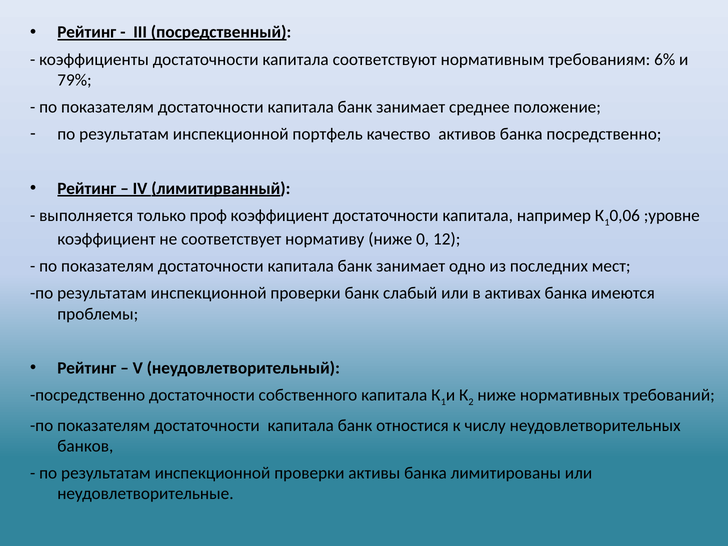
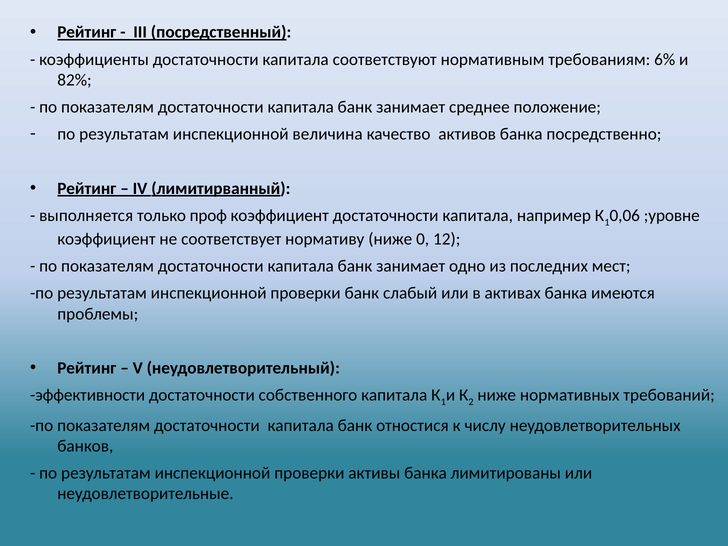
79%: 79% -> 82%
портфель: портфель -> величина
посредственно at (88, 395): посредственно -> эффективности
